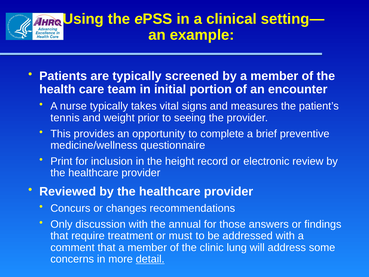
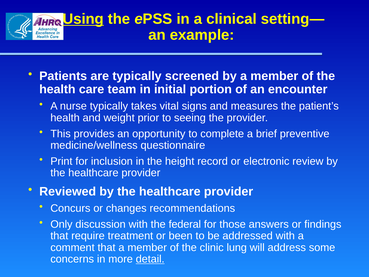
Using underline: none -> present
tennis at (65, 118): tennis -> health
annual: annual -> federal
must: must -> been
